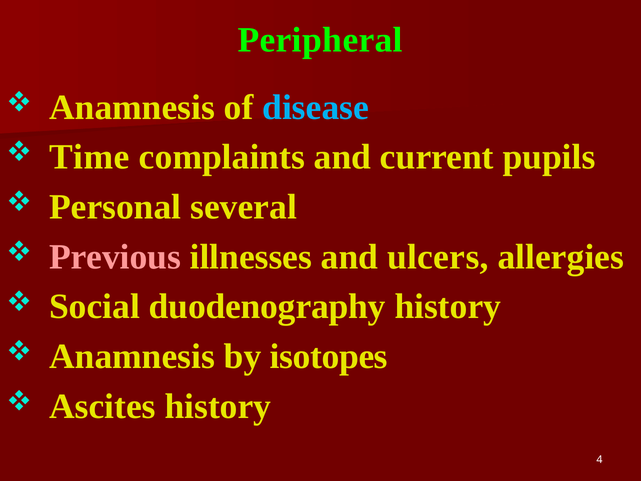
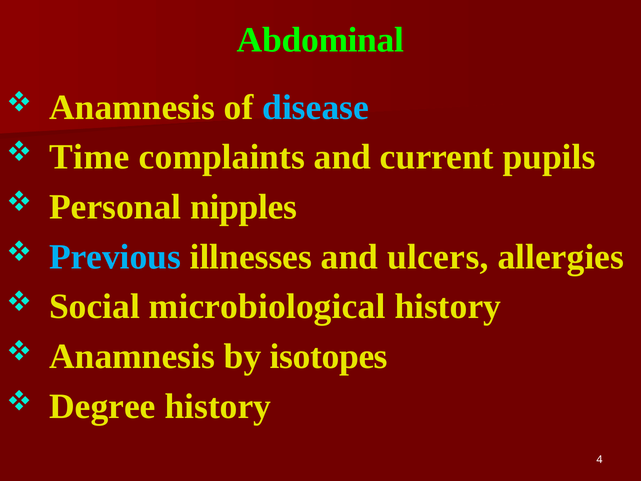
Peripheral: Peripheral -> Abdominal
several: several -> nipples
Previous colour: pink -> light blue
duodenography: duodenography -> microbiological
Ascites: Ascites -> Degree
